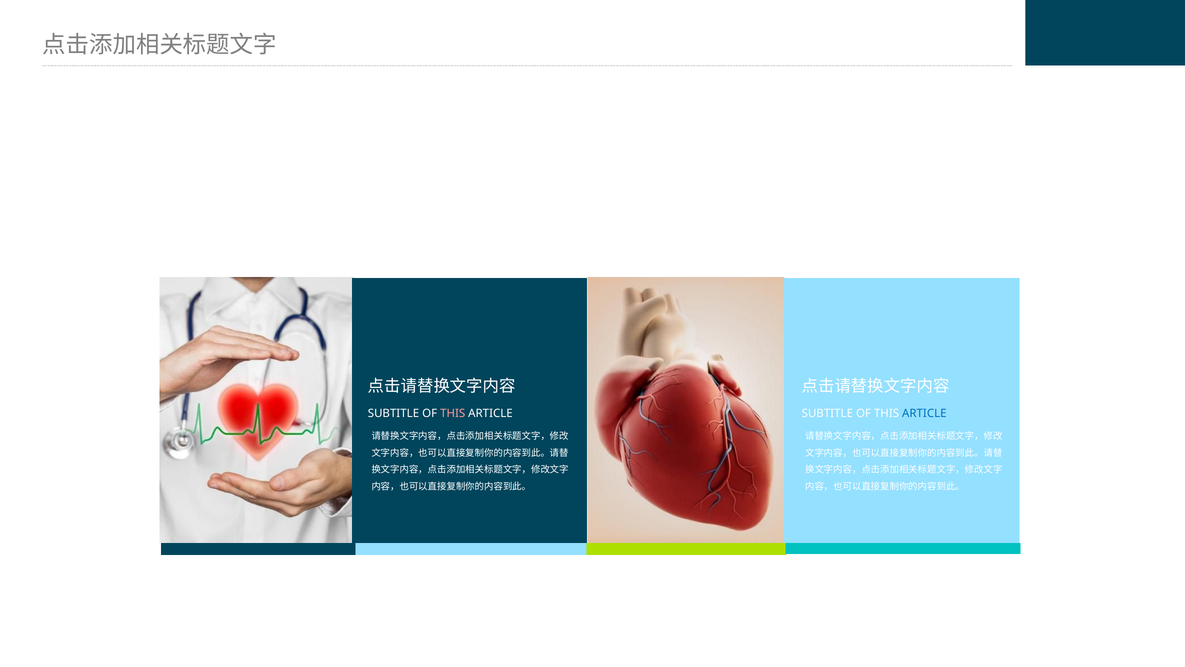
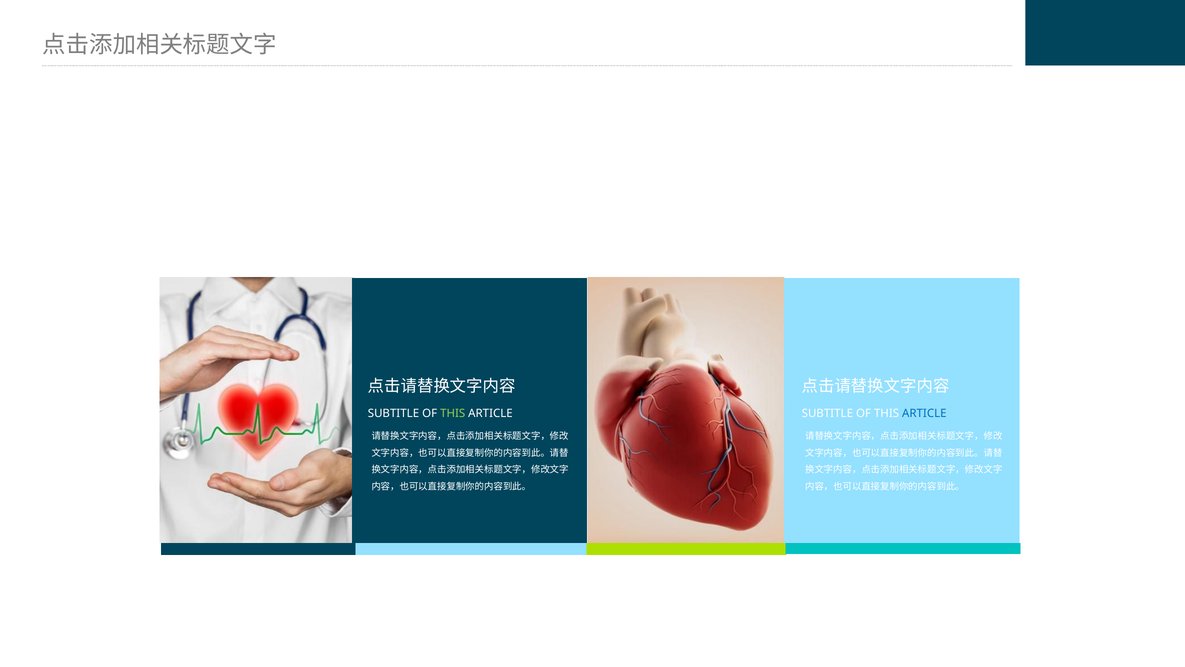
THIS at (453, 413) colour: pink -> light green
